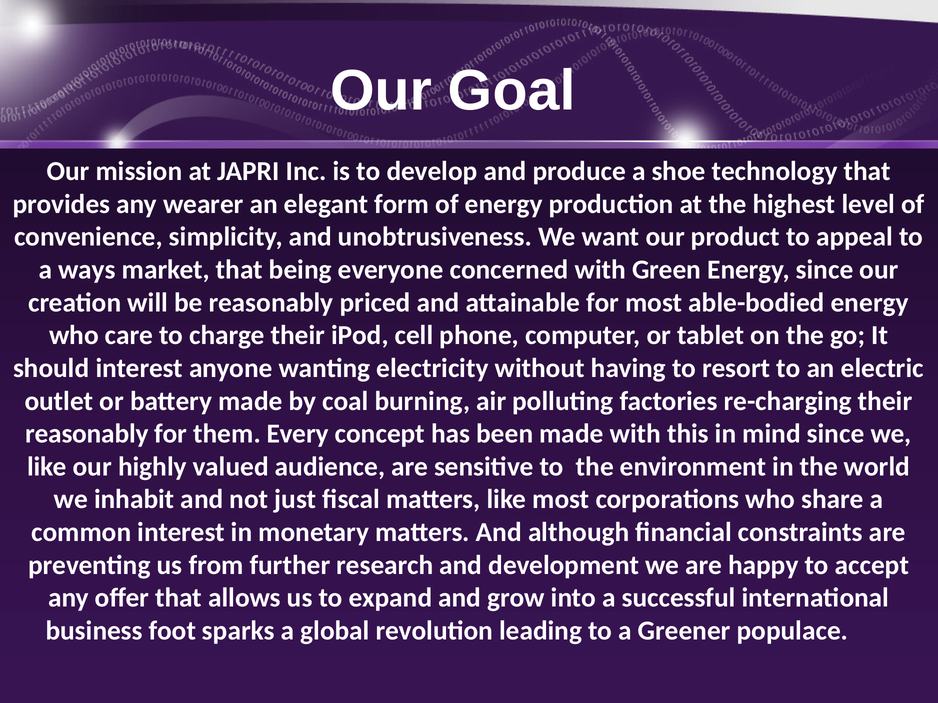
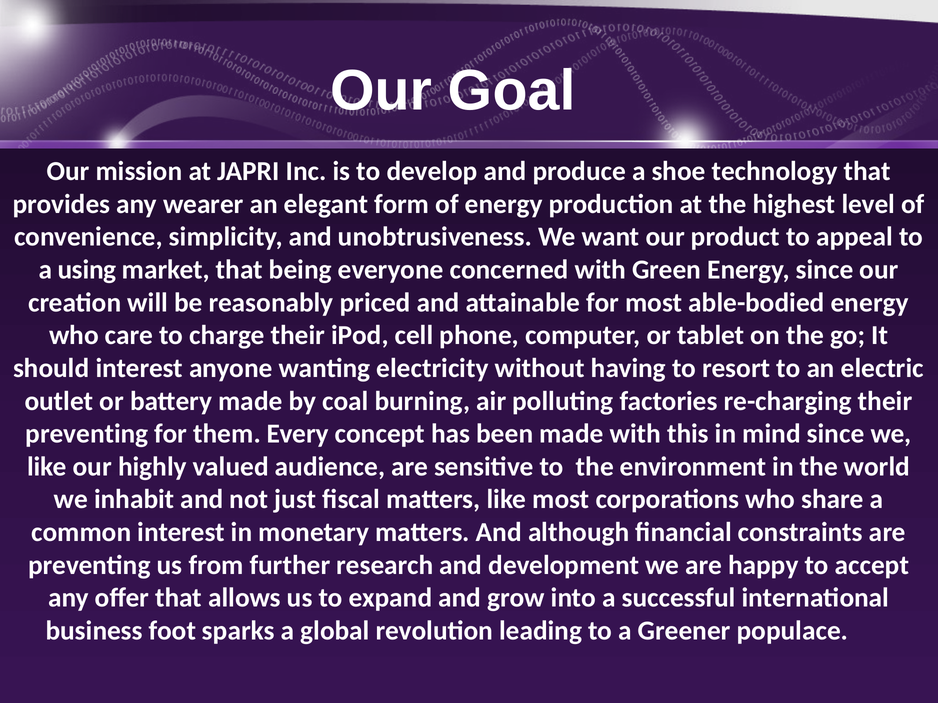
ways: ways -> using
reasonably at (87, 434): reasonably -> preventing
